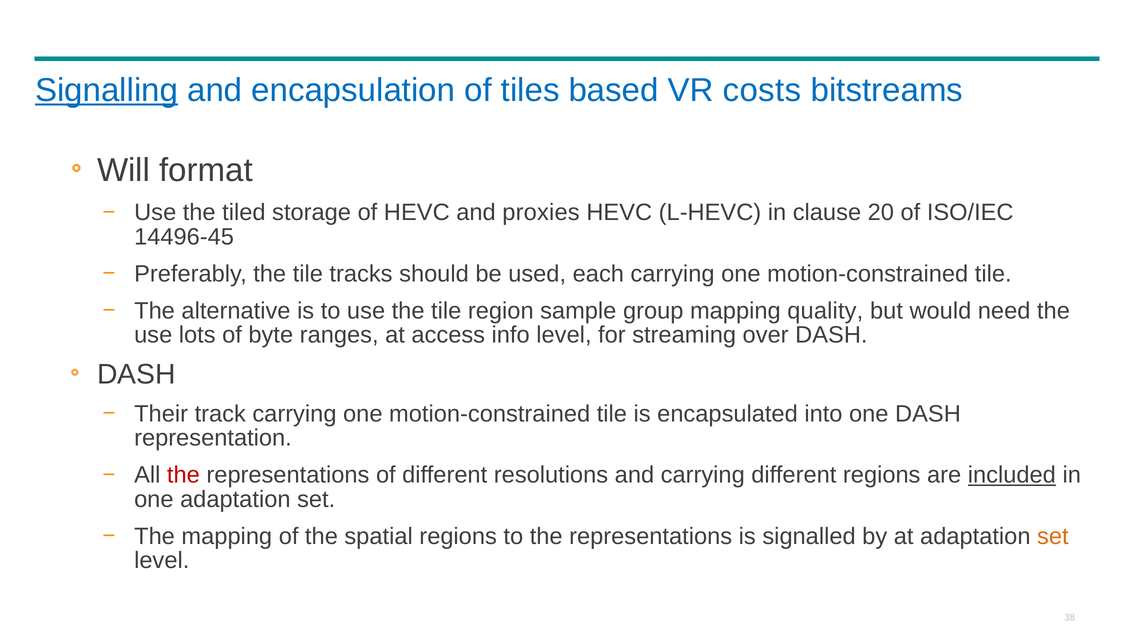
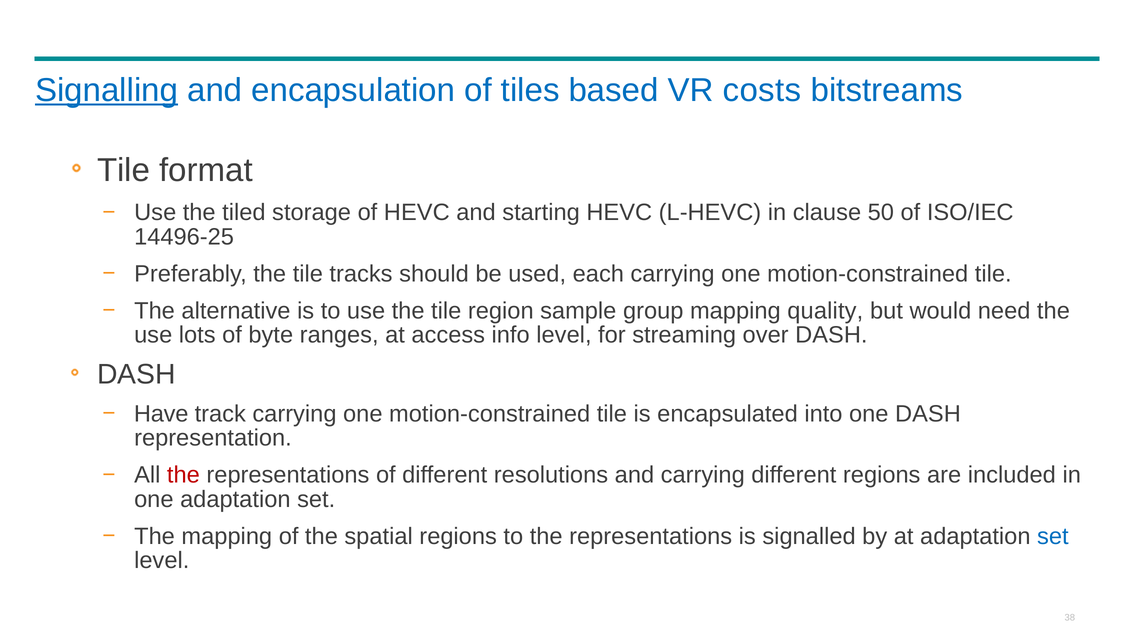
Will at (124, 171): Will -> Tile
proxies: proxies -> starting
20: 20 -> 50
14496-45: 14496-45 -> 14496-25
Their: Their -> Have
included underline: present -> none
set at (1053, 536) colour: orange -> blue
